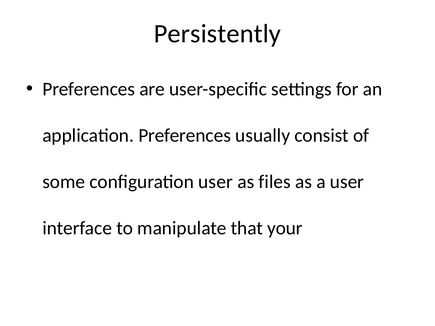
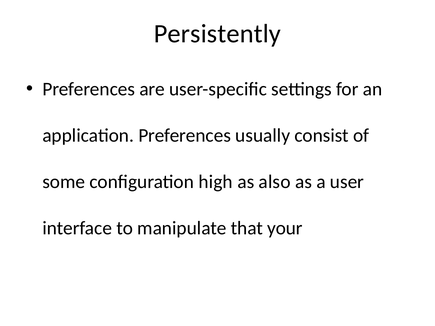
configuration user: user -> high
files: files -> also
